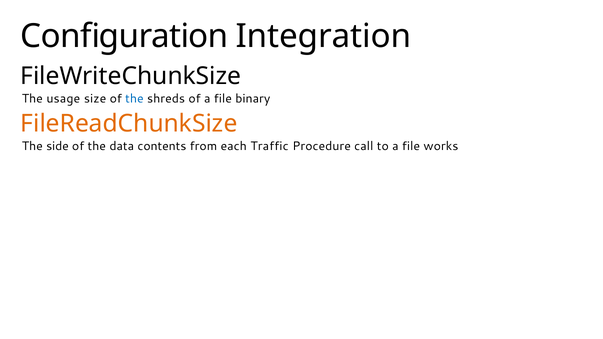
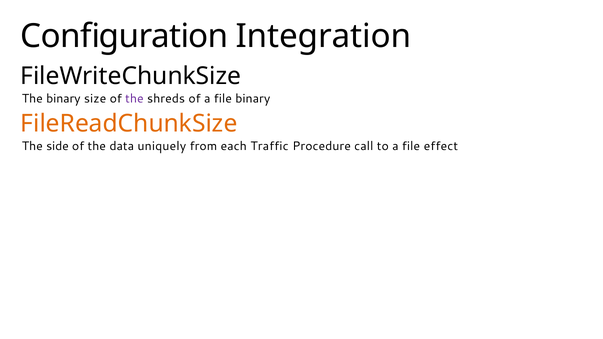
The usage: usage -> binary
the at (134, 99) colour: blue -> purple
contents: contents -> uniquely
works: works -> effect
